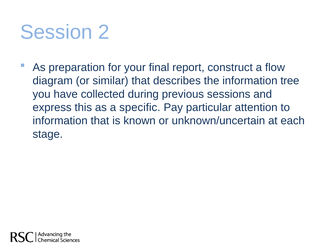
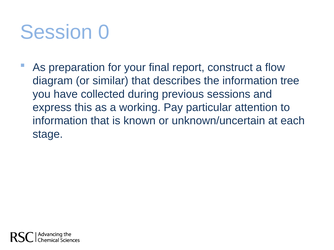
2: 2 -> 0
specific: specific -> working
